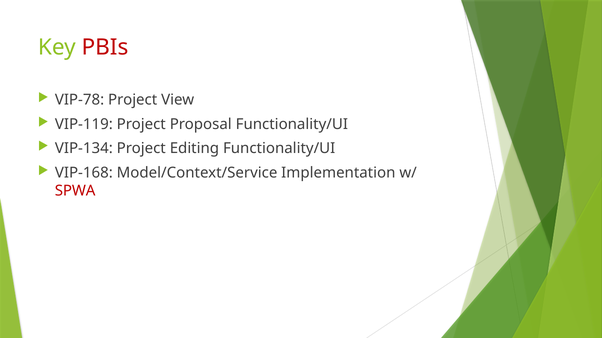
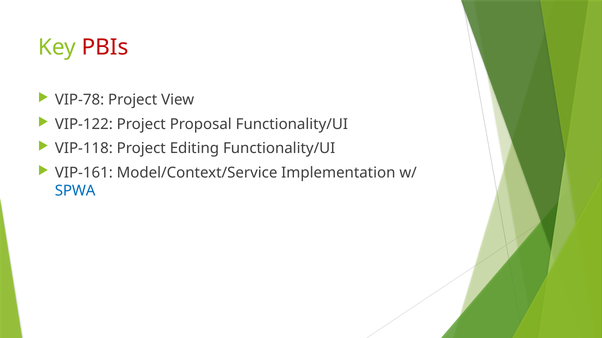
VIP-119: VIP-119 -> VIP-122
VIP-134: VIP-134 -> VIP-118
VIP-168: VIP-168 -> VIP-161
SPWA colour: red -> blue
